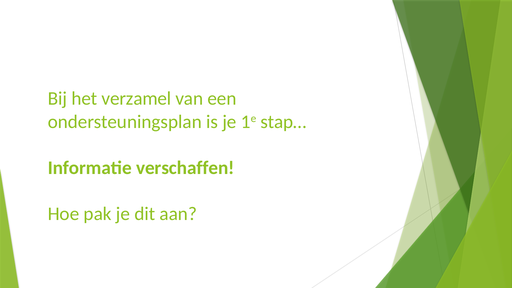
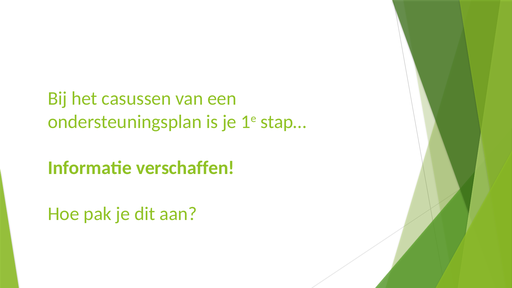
verzamel: verzamel -> casussen
